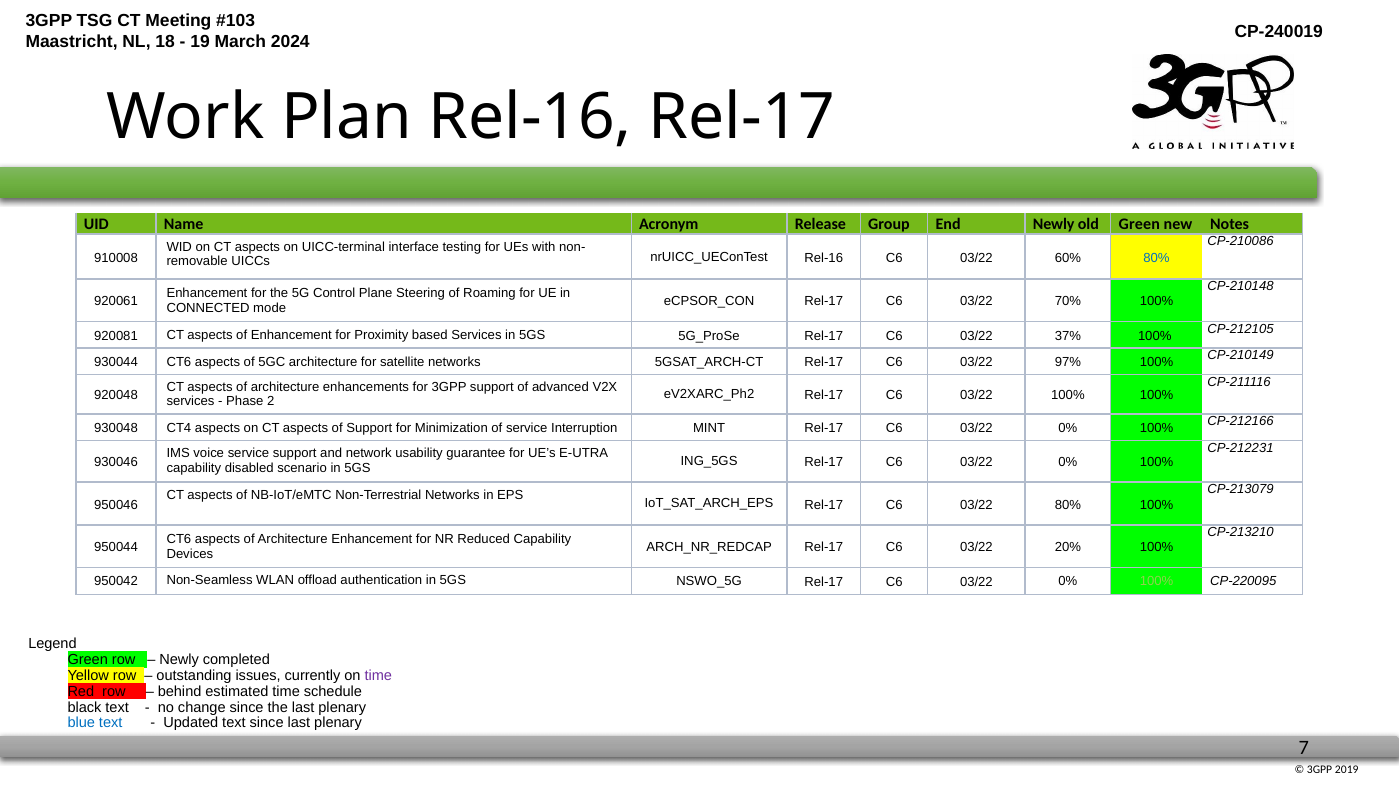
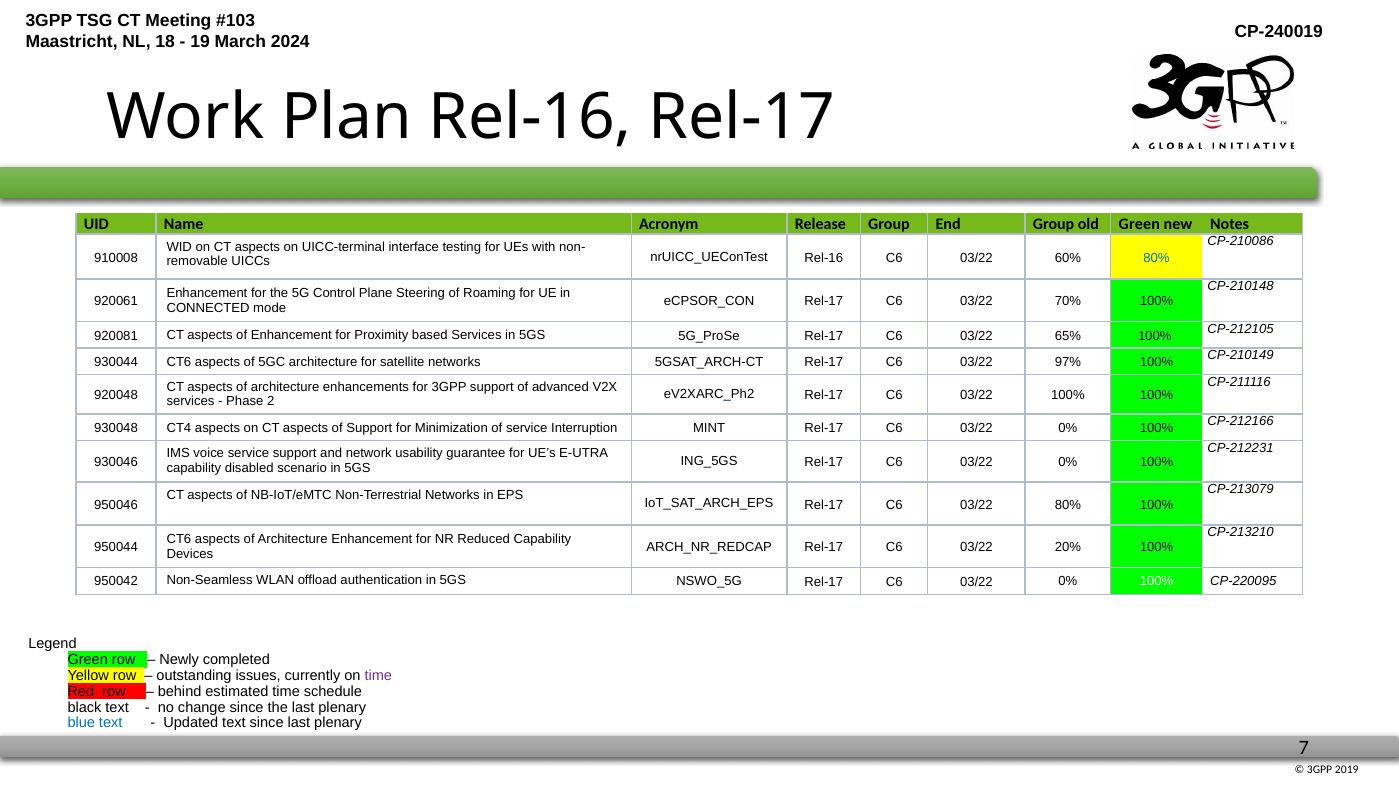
End Newly: Newly -> Group
37%: 37% -> 65%
100% at (1157, 582) colour: light green -> white
